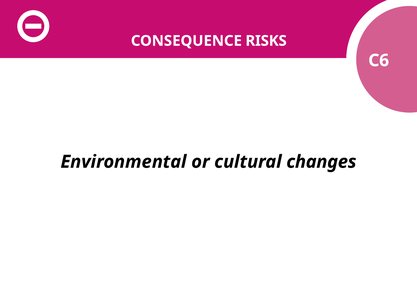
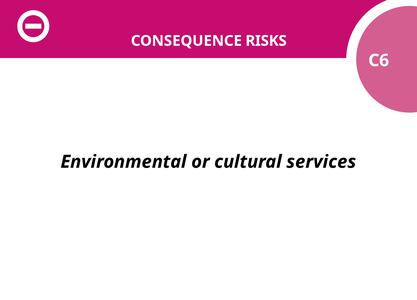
changes: changes -> services
